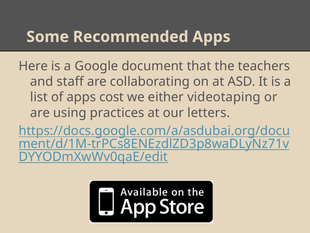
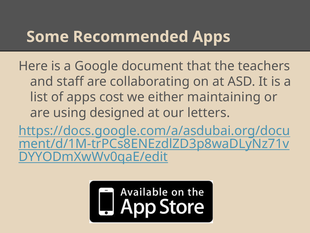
videotaping: videotaping -> maintaining
practices: practices -> designed
